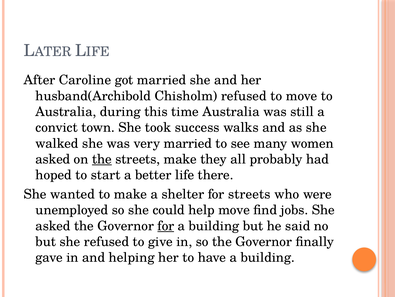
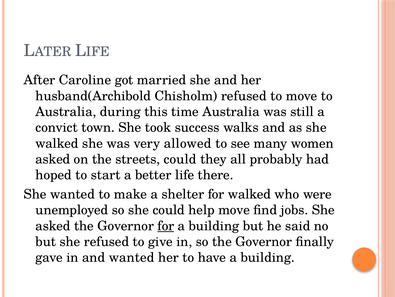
very married: married -> allowed
the at (102, 159) underline: present -> none
streets make: make -> could
for streets: streets -> walked
and helping: helping -> wanted
